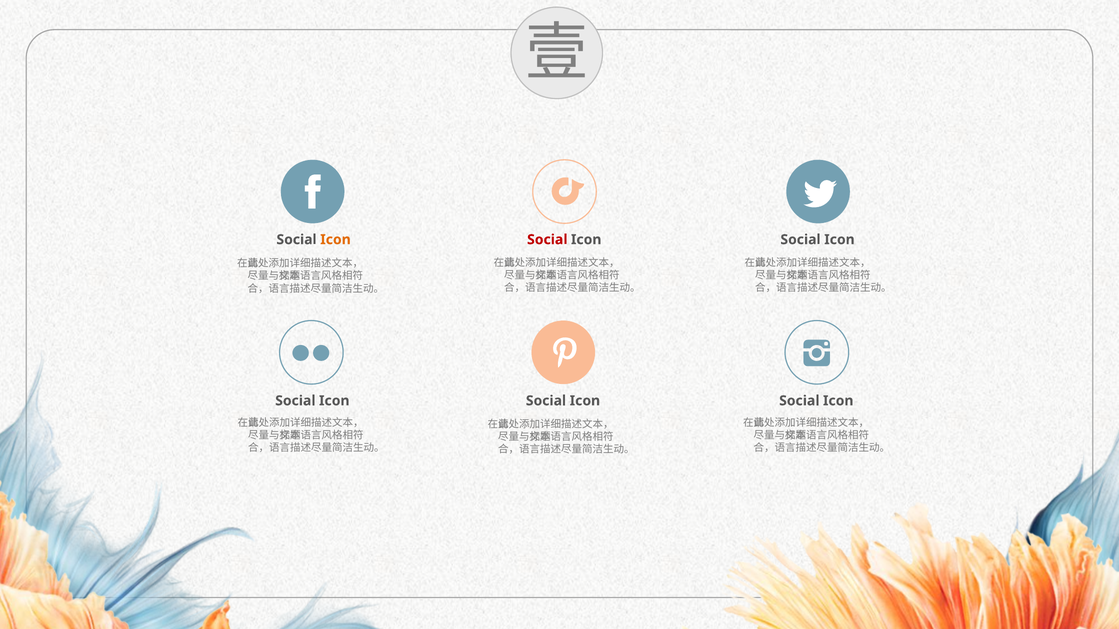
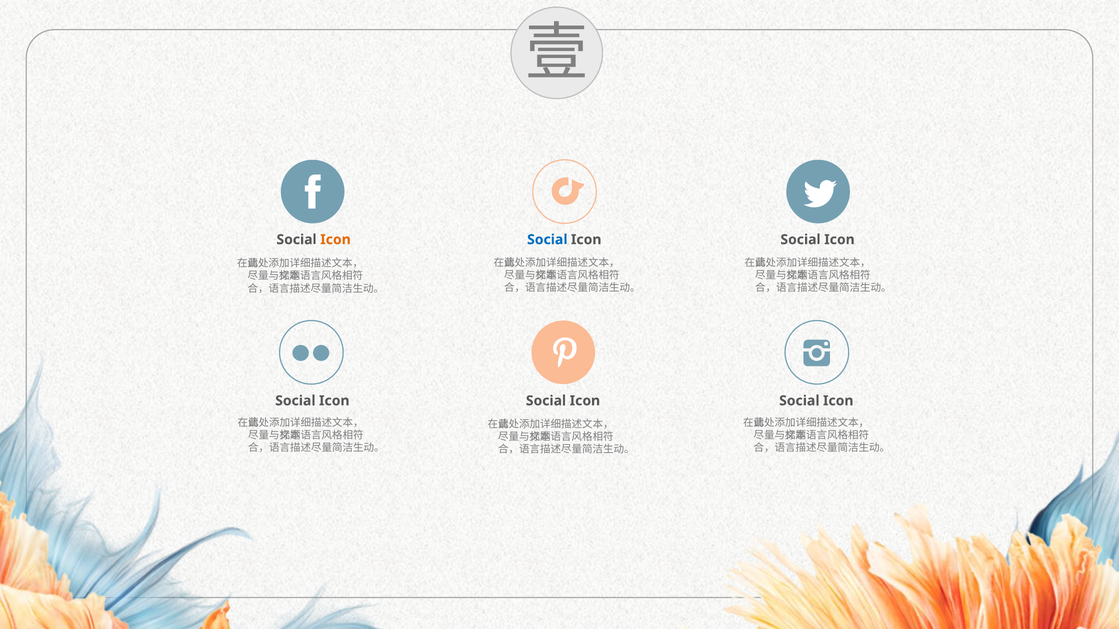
Social at (547, 240) colour: red -> blue
